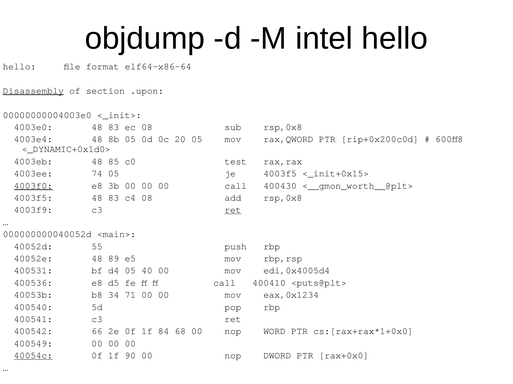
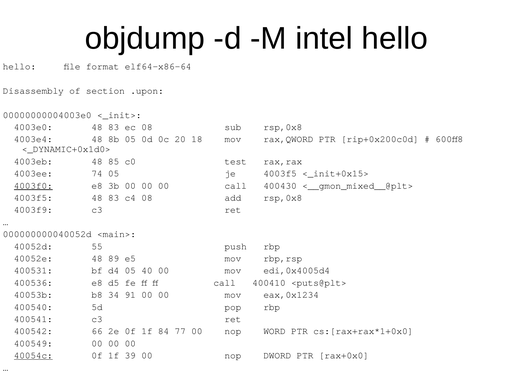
Disassembly underline: present -> none
20 05: 05 -> 18
<__gmon_worth__@plt>: <__gmon_worth__@plt> -> <__gmon_mixed__@plt>
ret at (233, 210) underline: present -> none
71: 71 -> 91
68: 68 -> 77
90: 90 -> 39
